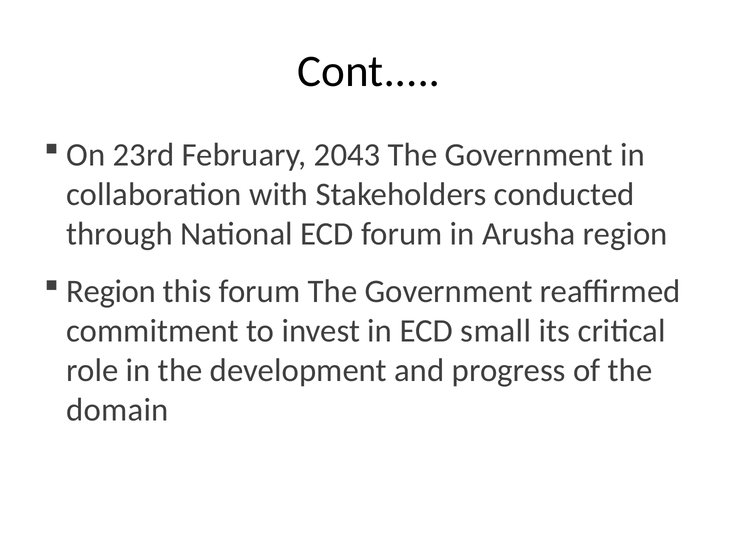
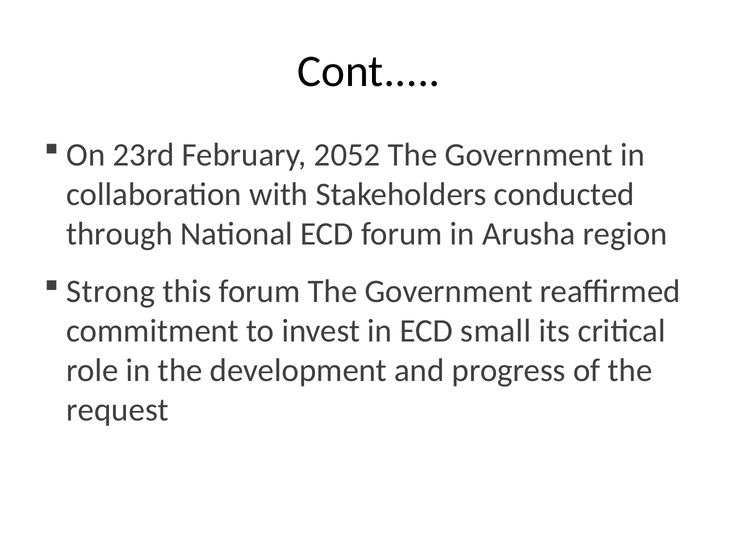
2043: 2043 -> 2052
Region at (111, 291): Region -> Strong
domain: domain -> request
